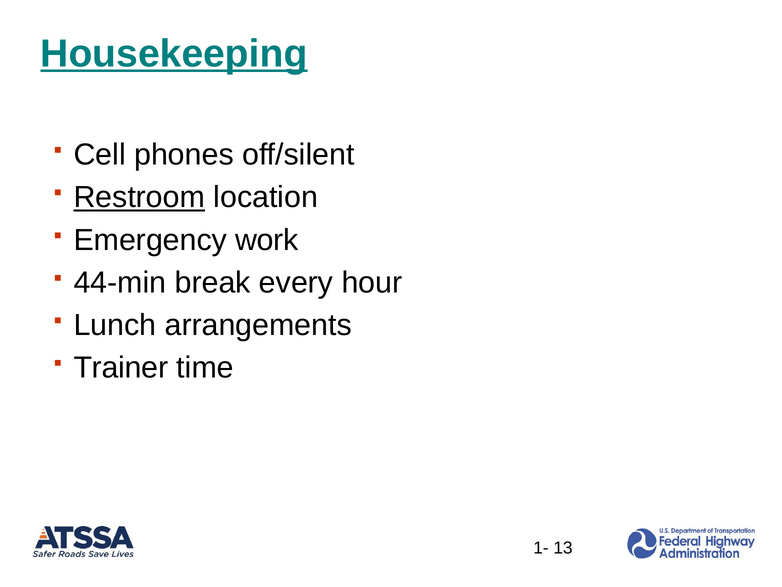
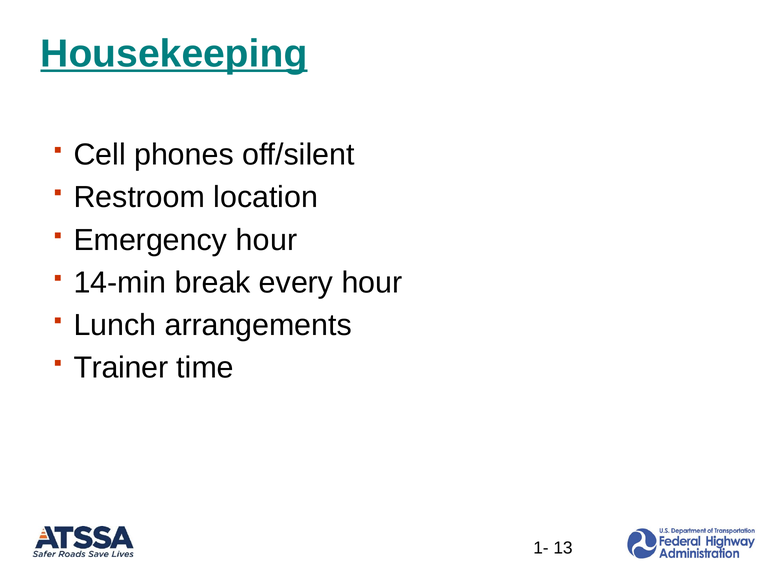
Restroom underline: present -> none
Emergency work: work -> hour
44-min: 44-min -> 14-min
